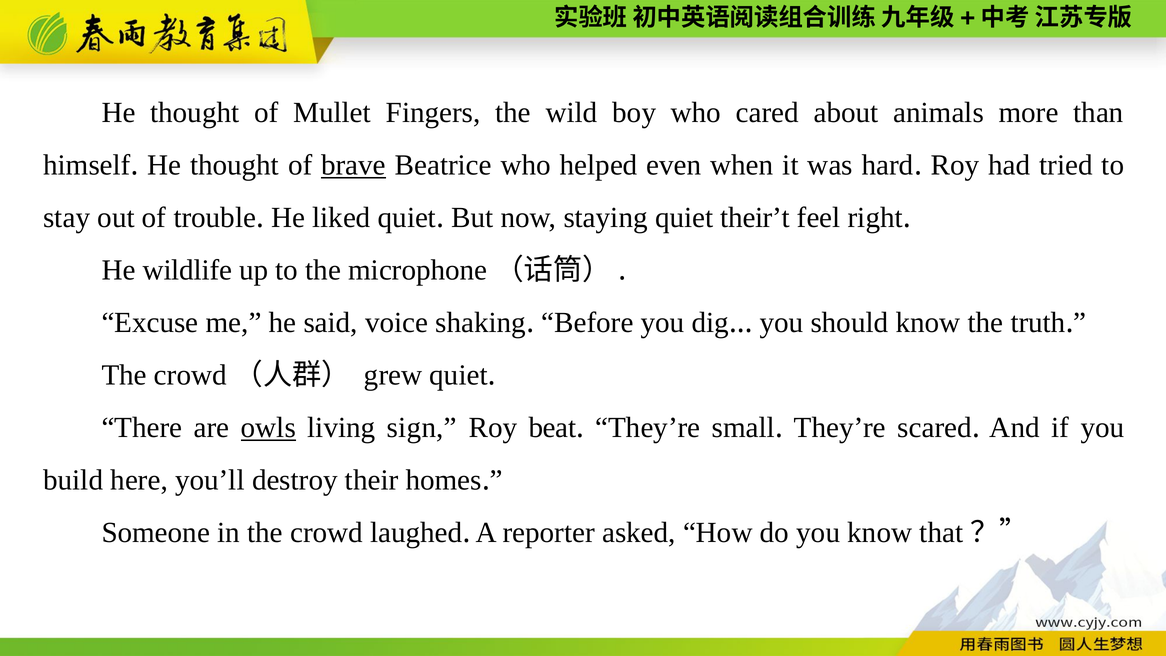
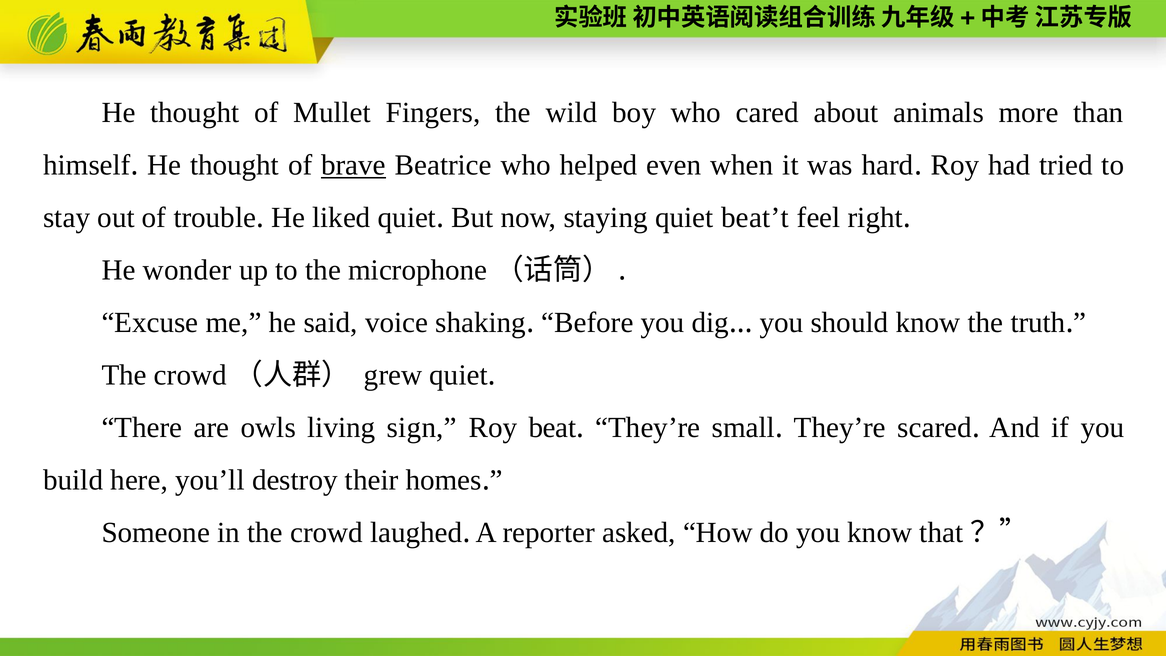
their’t: their’t -> beat’t
wildlife: wildlife -> wonder
owls underline: present -> none
